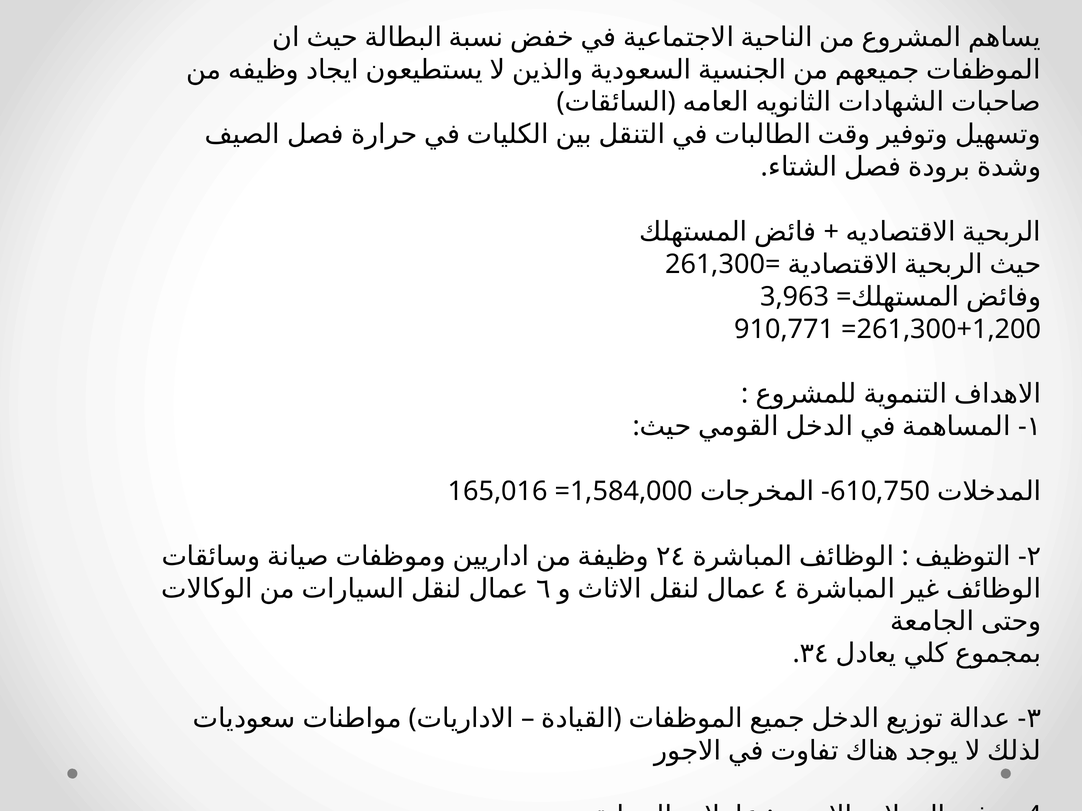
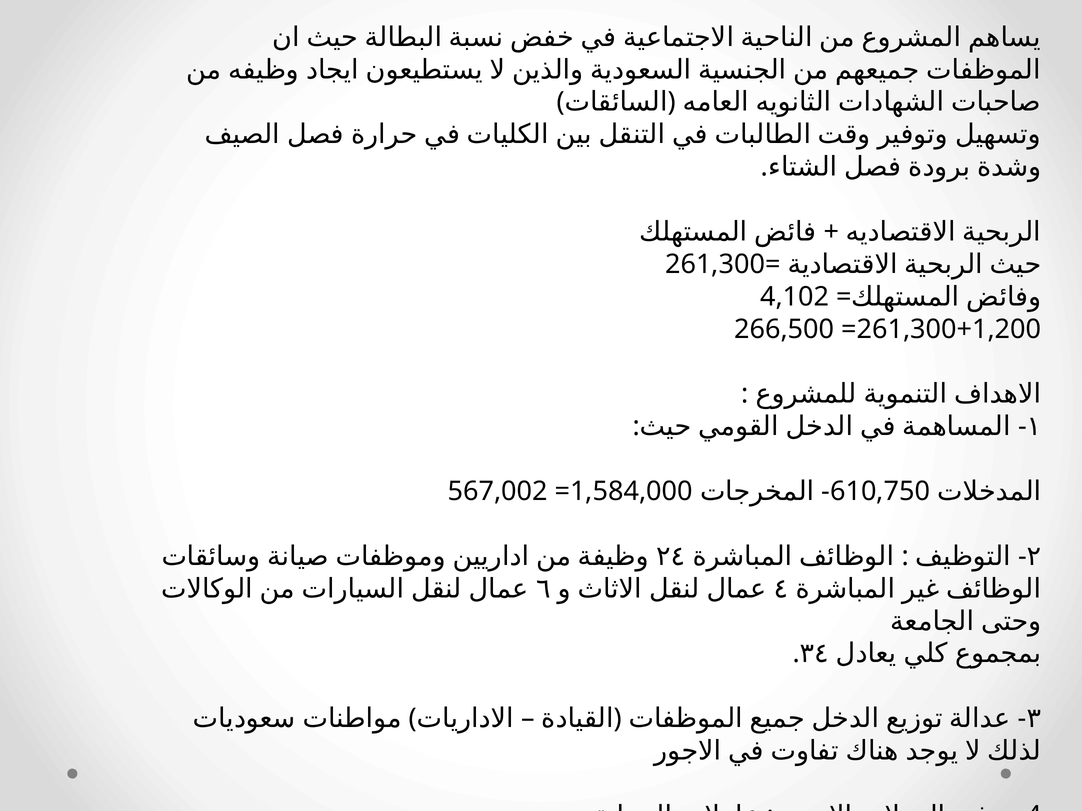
3,963: 3,963 -> 4,102
910,771: 910,771 -> 266,500
165,016: 165,016 -> 567,002
